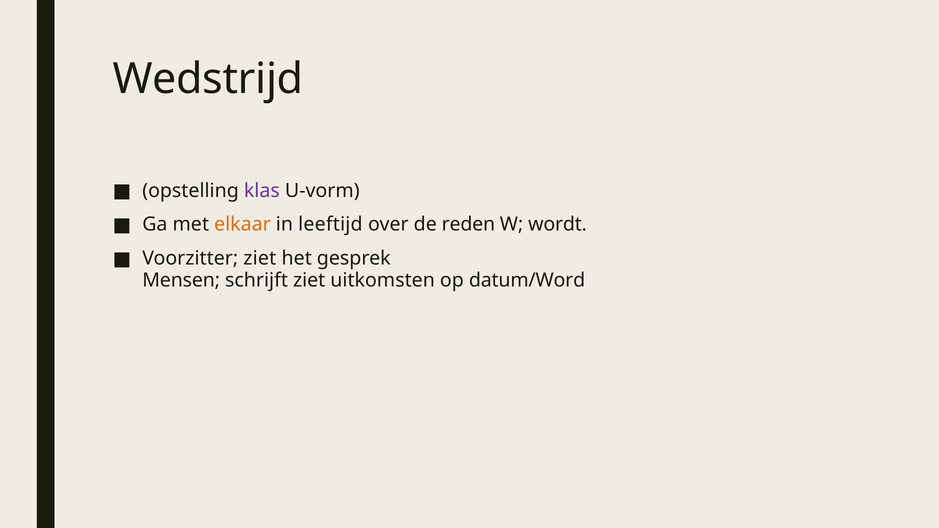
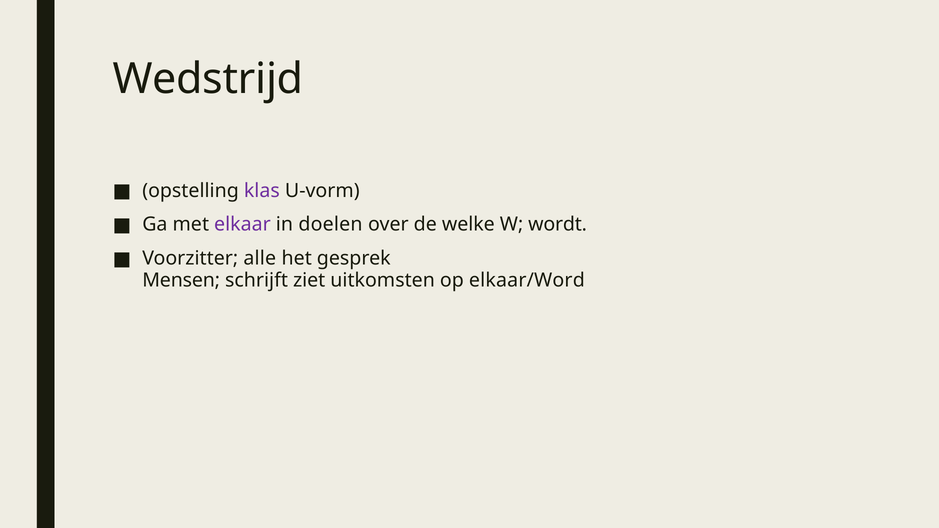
elkaar colour: orange -> purple
leeftijd: leeftijd -> doelen
reden: reden -> welke
Voorzitter ziet: ziet -> alle
datum/Word: datum/Word -> elkaar/Word
